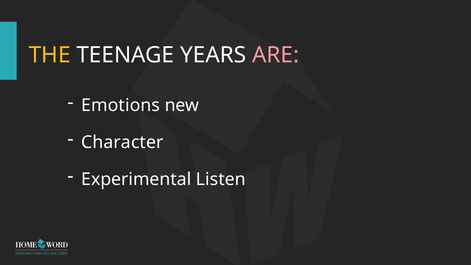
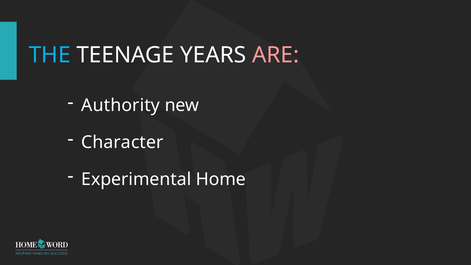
THE colour: yellow -> light blue
Emotions: Emotions -> Authority
Listen: Listen -> Home
